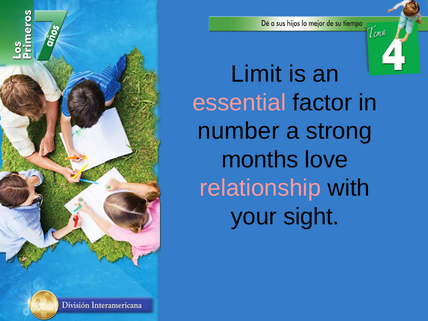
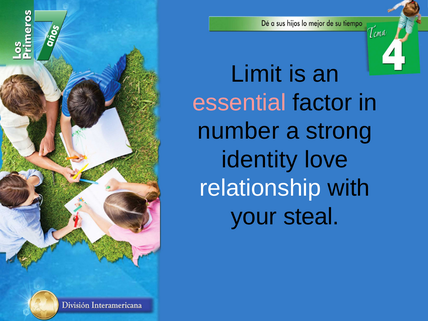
months: months -> identity
relationship colour: pink -> white
sight: sight -> steal
